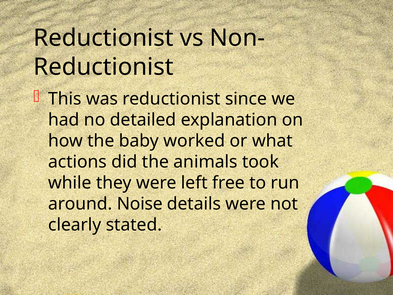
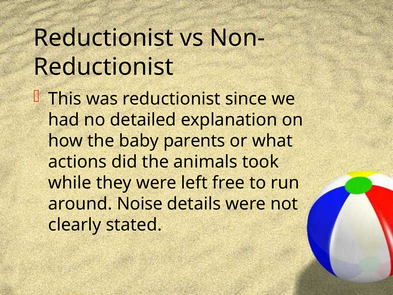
worked: worked -> parents
